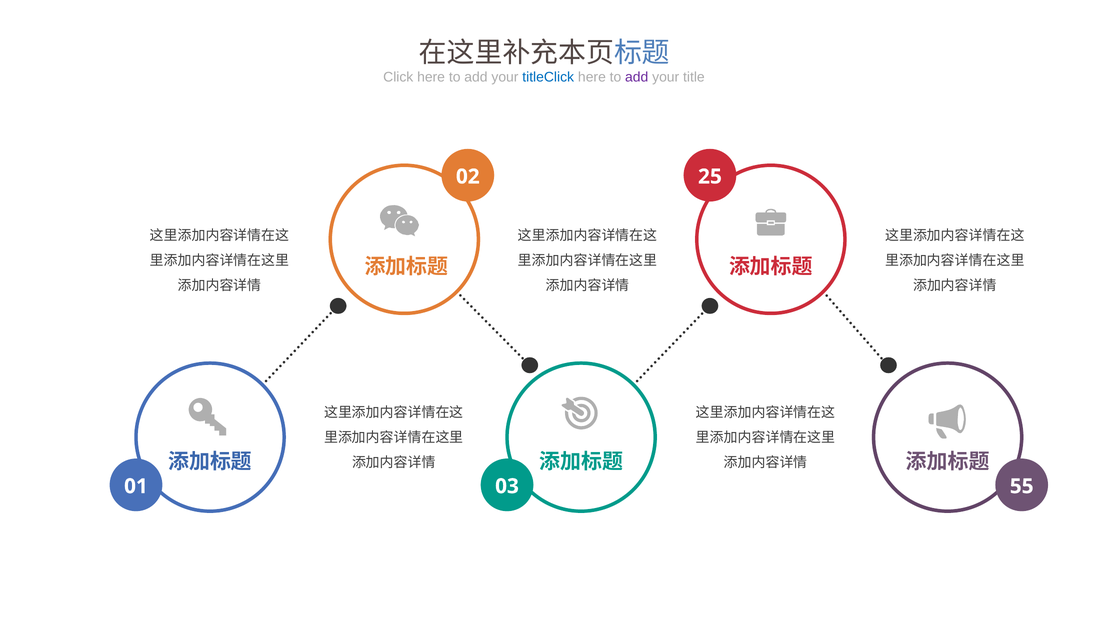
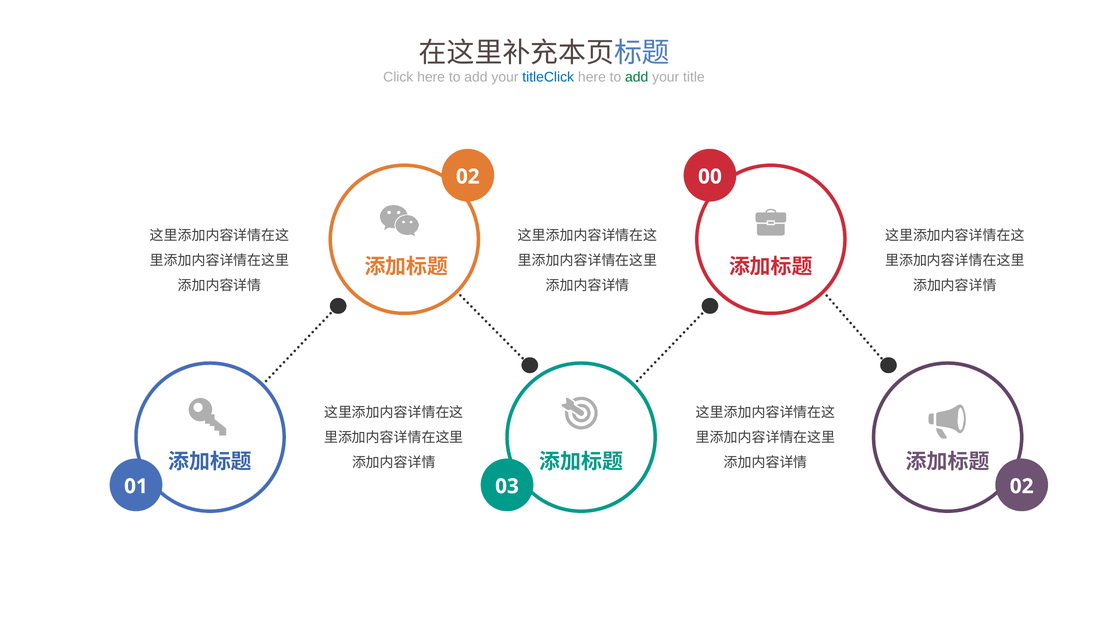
add at (637, 77) colour: purple -> green
25: 25 -> 00
03 55: 55 -> 02
